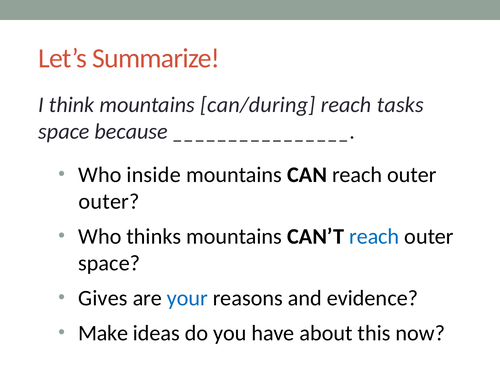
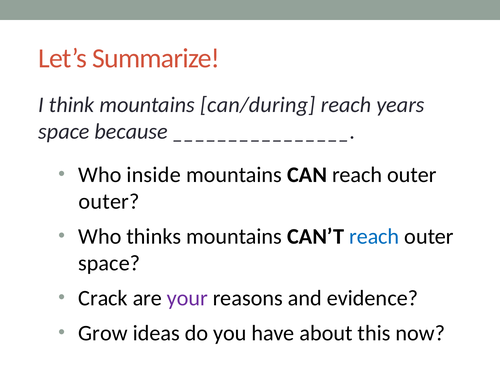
tasks: tasks -> years
Gives: Gives -> Crack
your colour: blue -> purple
Make: Make -> Grow
